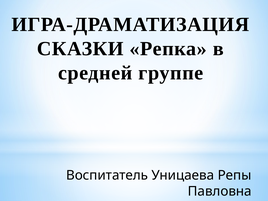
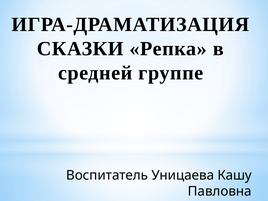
Репы: Репы -> Кашу
